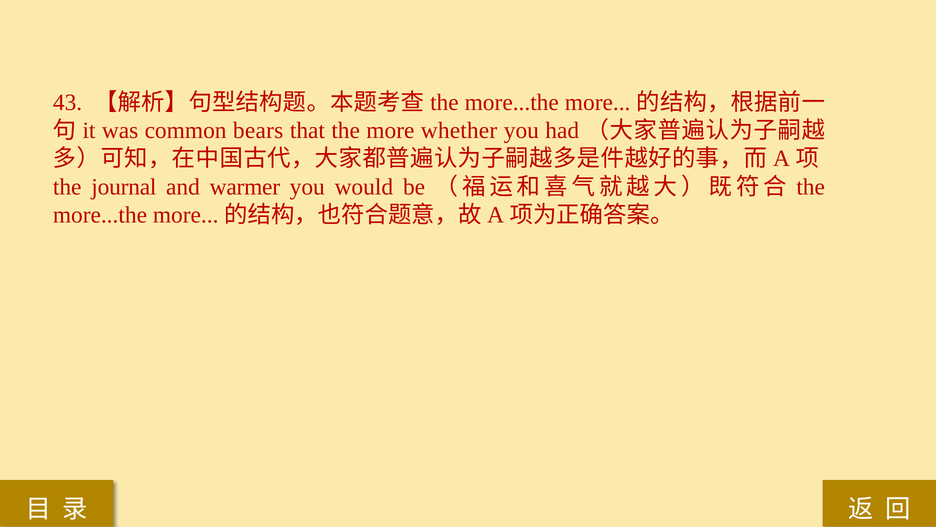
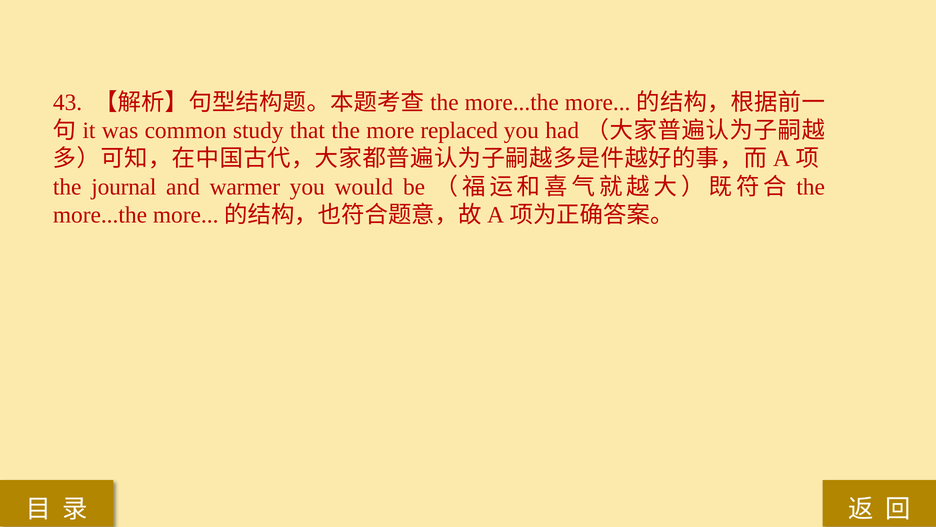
bears: bears -> study
whether: whether -> replaced
